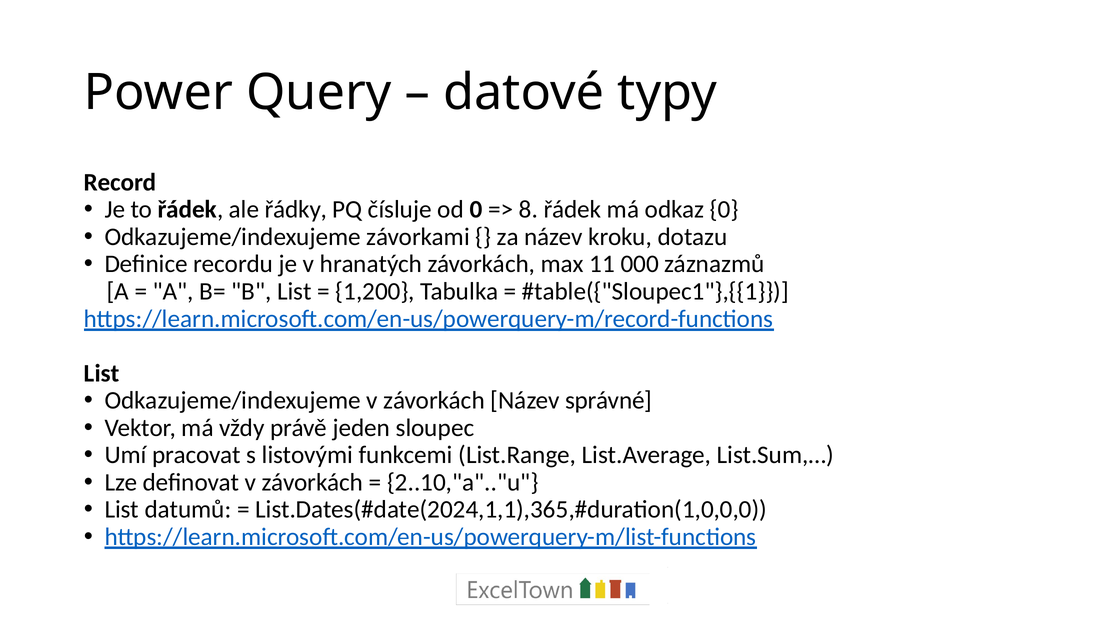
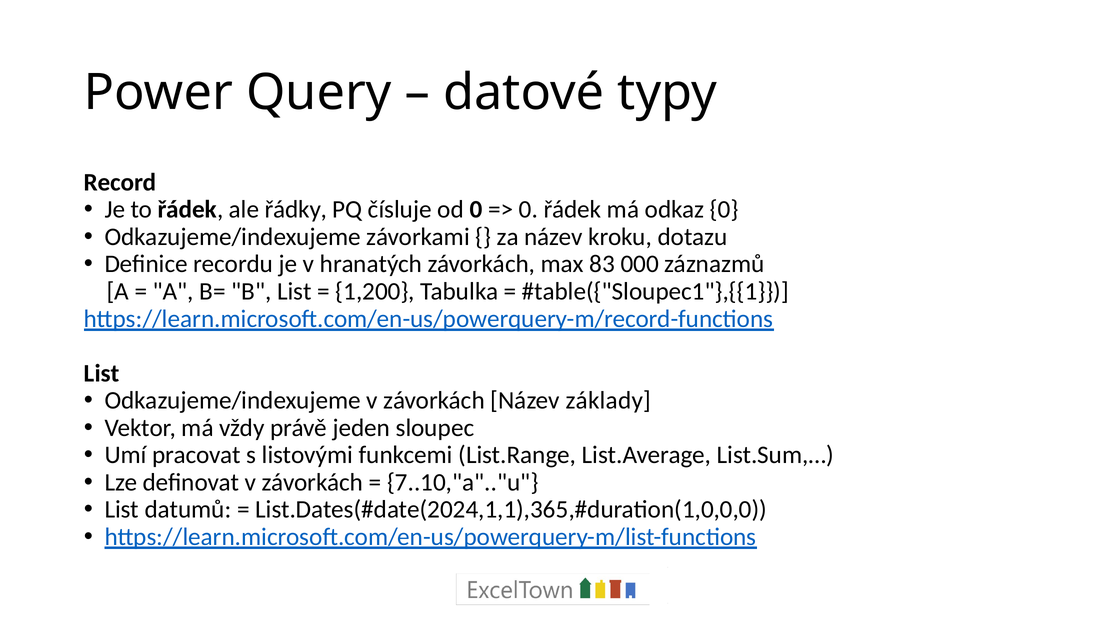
8 at (529, 210): 8 -> 0
11: 11 -> 83
správné: správné -> základy
2..10,"a".."u: 2..10,"a".."u -> 7..10,"a".."u
